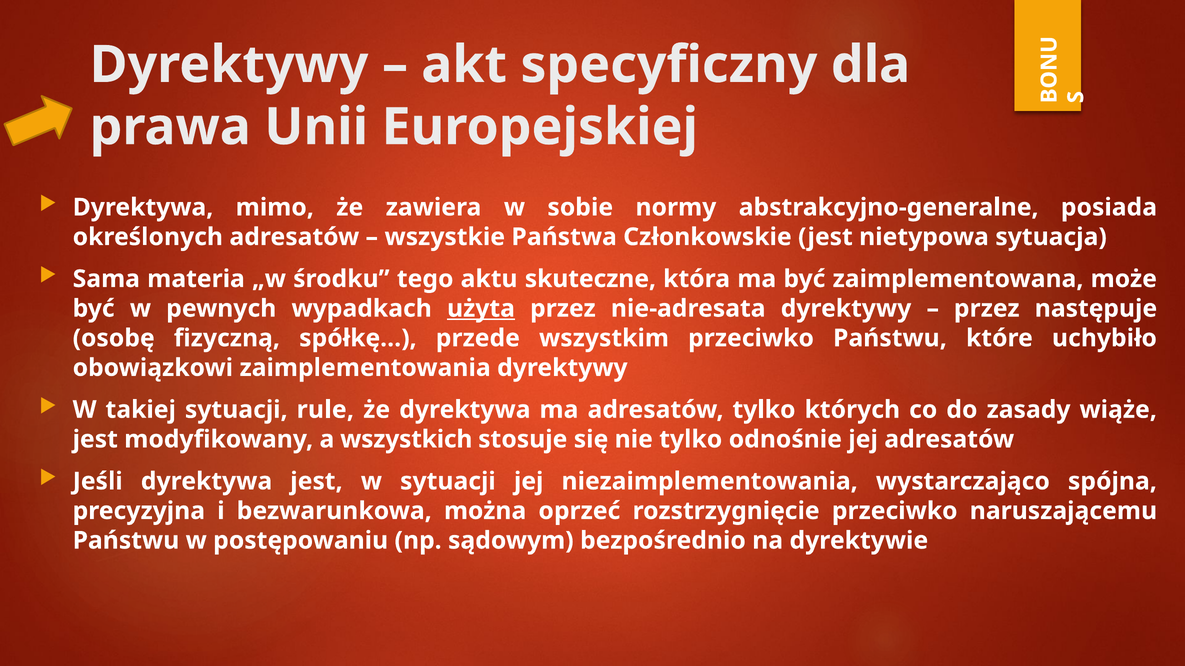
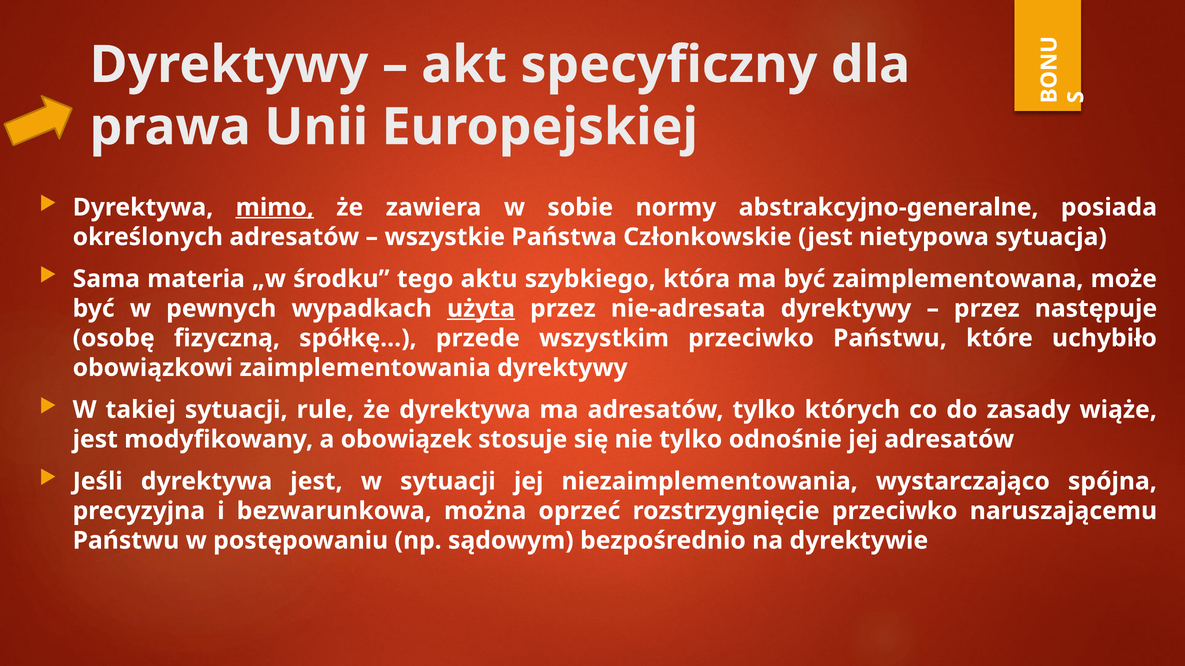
mimo underline: none -> present
skuteczne: skuteczne -> szybkiego
wszystkich: wszystkich -> obowiązek
